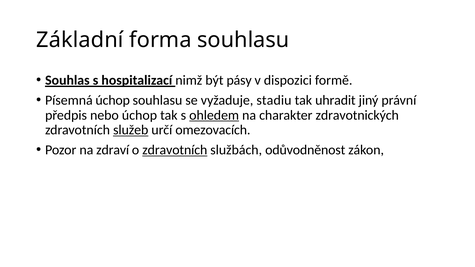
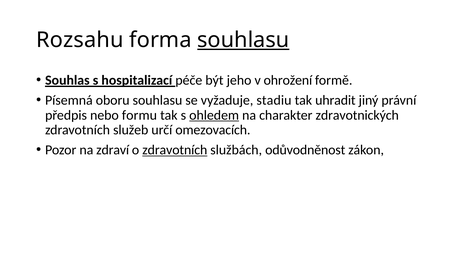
Základní: Základní -> Rozsahu
souhlasu at (243, 40) underline: none -> present
nimž: nimž -> péče
pásy: pásy -> jeho
dispozici: dispozici -> ohrožení
Písemná úchop: úchop -> oboru
nebo úchop: úchop -> formu
služeb underline: present -> none
